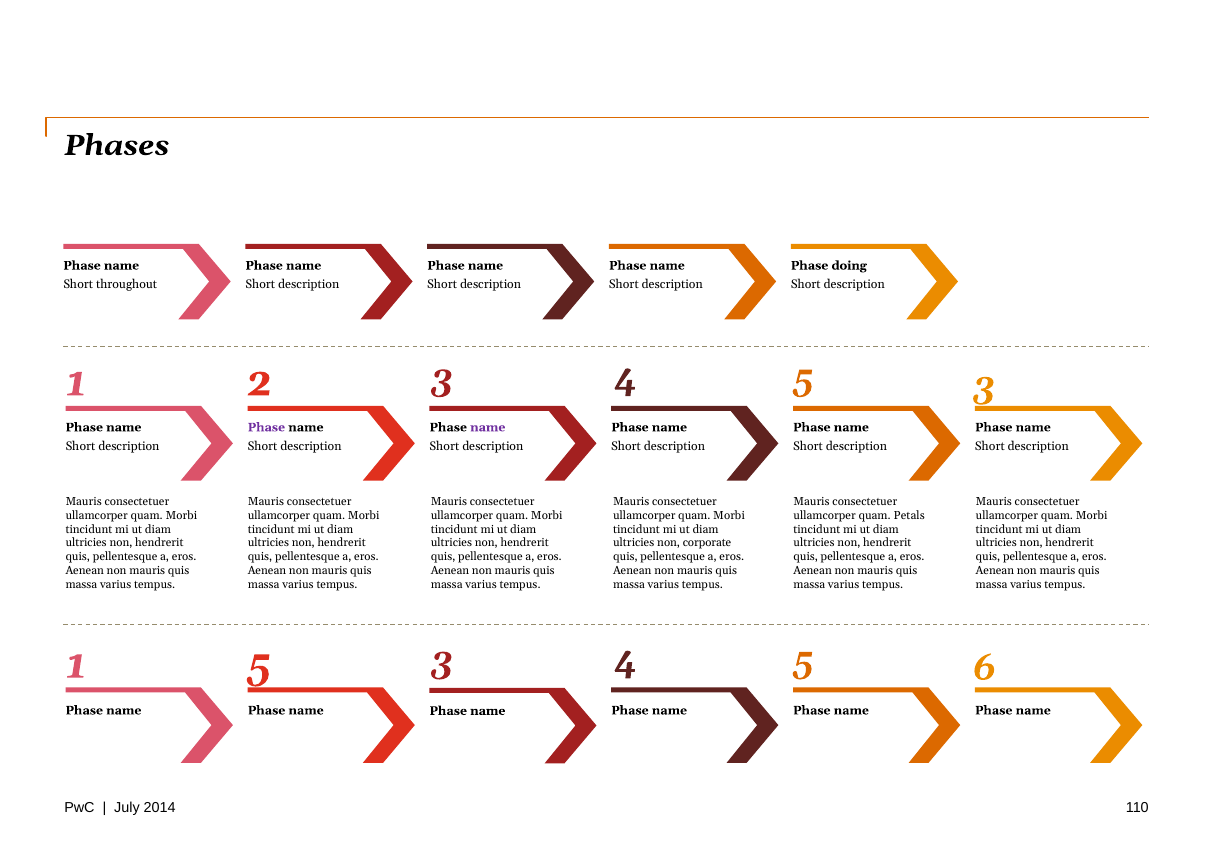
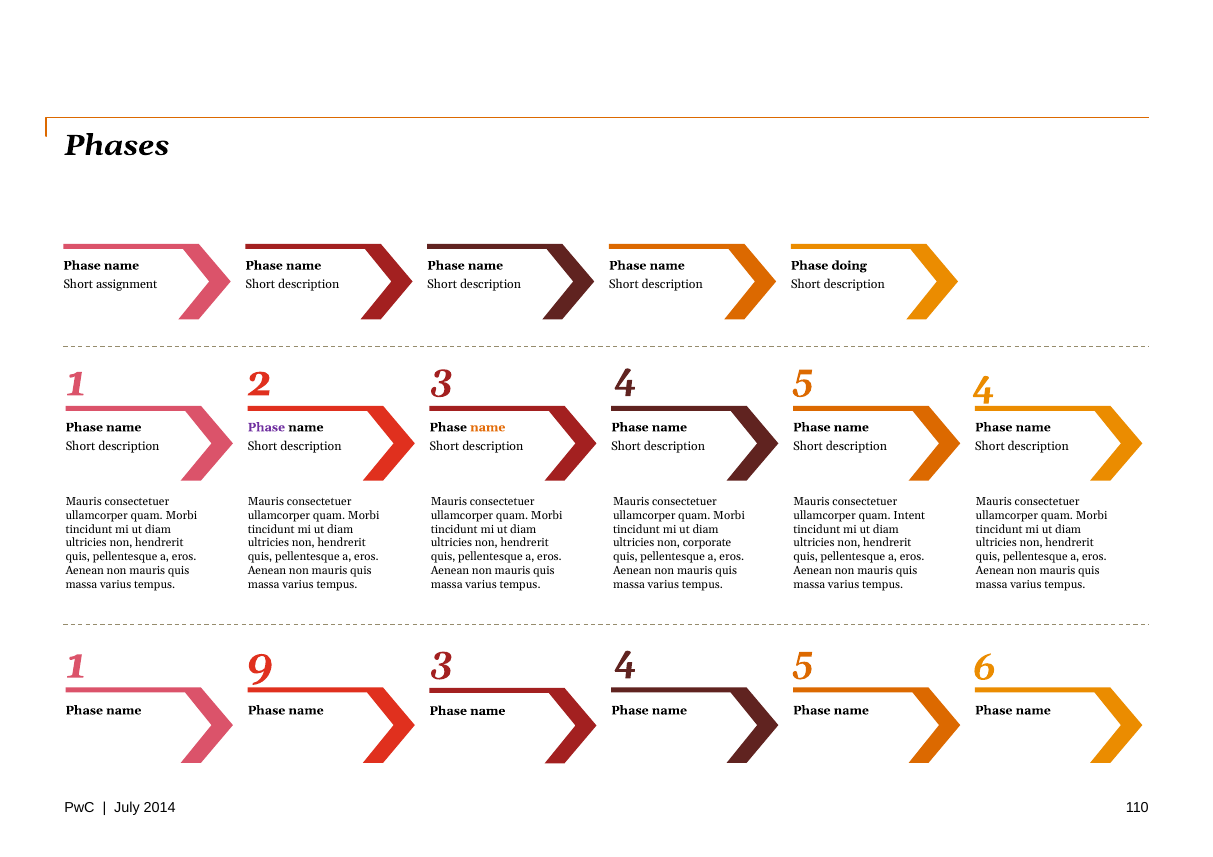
throughout: throughout -> assignment
4 5 3: 3 -> 4
name at (488, 428) colour: purple -> orange
Petals: Petals -> Intent
1 5: 5 -> 9
